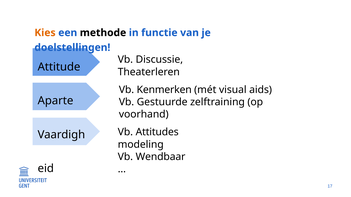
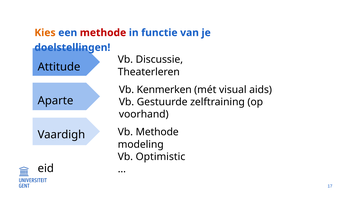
methode at (103, 33) colour: black -> red
Vb Attitudes: Attitudes -> Methode
Wendbaar: Wendbaar -> Optimistic
